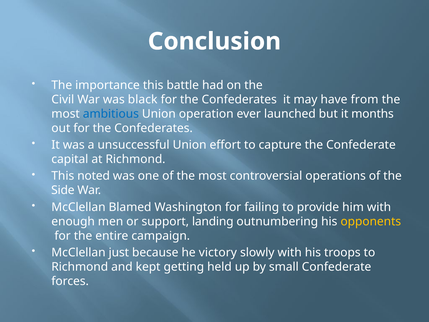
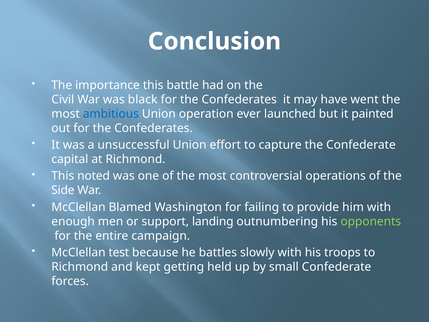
from: from -> went
months: months -> painted
opponents colour: yellow -> light green
just: just -> test
victory: victory -> battles
